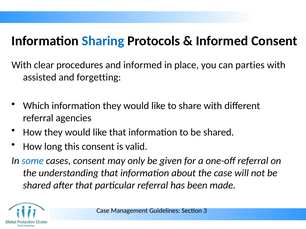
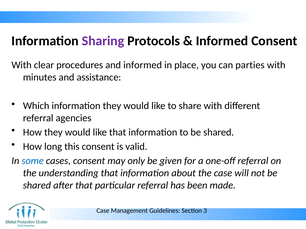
Sharing colour: blue -> purple
assisted: assisted -> minutes
forgetting: forgetting -> assistance
